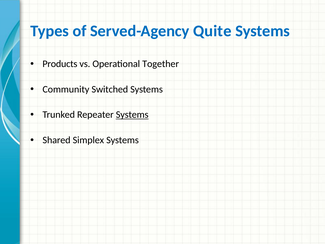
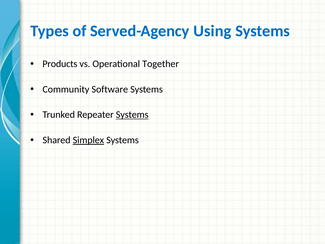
Quite: Quite -> Using
Switched: Switched -> Software
Simplex underline: none -> present
